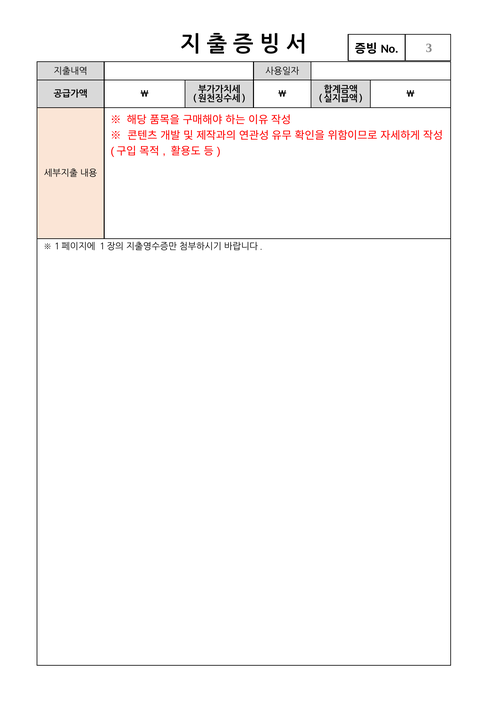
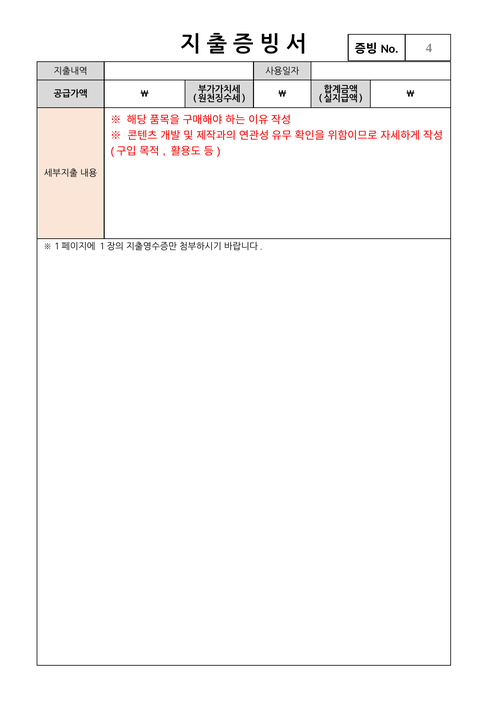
3: 3 -> 4
